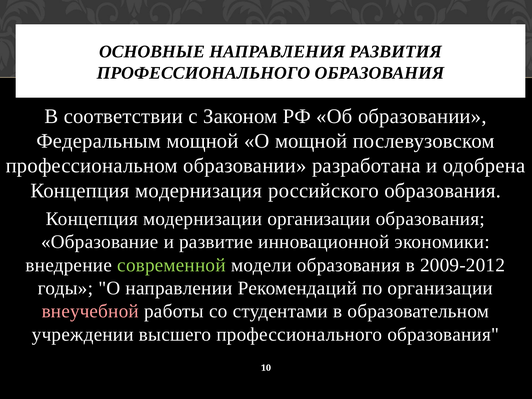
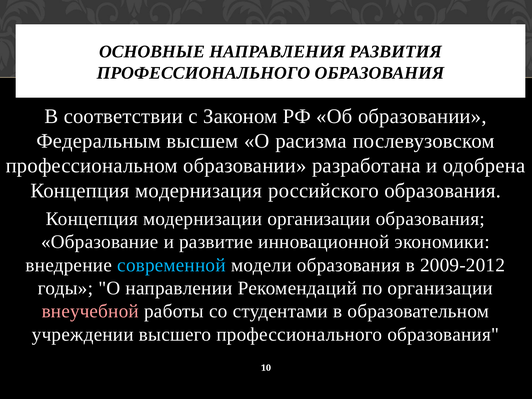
Федеральным мощной: мощной -> высшем
О мощной: мощной -> расизма
современной colour: light green -> light blue
